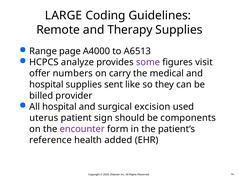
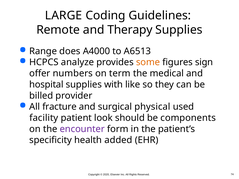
page: page -> does
some colour: purple -> orange
visit: visit -> sign
carry: carry -> term
sent: sent -> with
All hospital: hospital -> fracture
excision: excision -> physical
uterus: uterus -> facility
sign: sign -> look
reference: reference -> specificity
